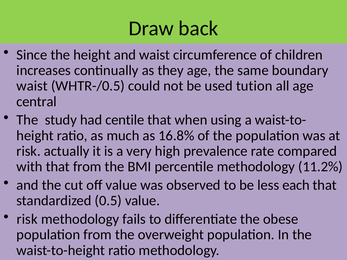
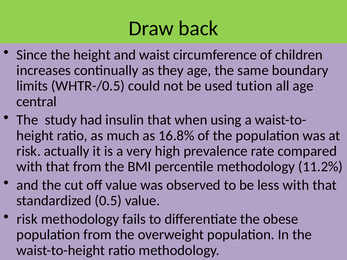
waist at (32, 86): waist -> limits
centile: centile -> insulin
less each: each -> with
